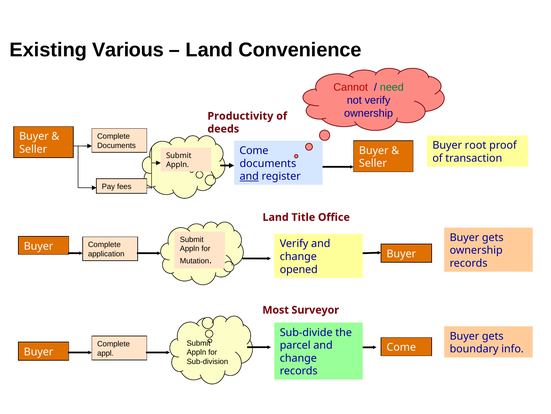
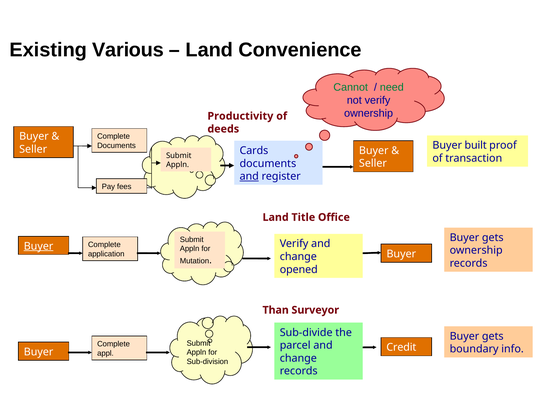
Cannot colour: red -> green
root: root -> built
Come at (254, 150): Come -> Cards
Buyer at (39, 246) underline: none -> present
Most: Most -> Than
Come at (401, 347): Come -> Credit
